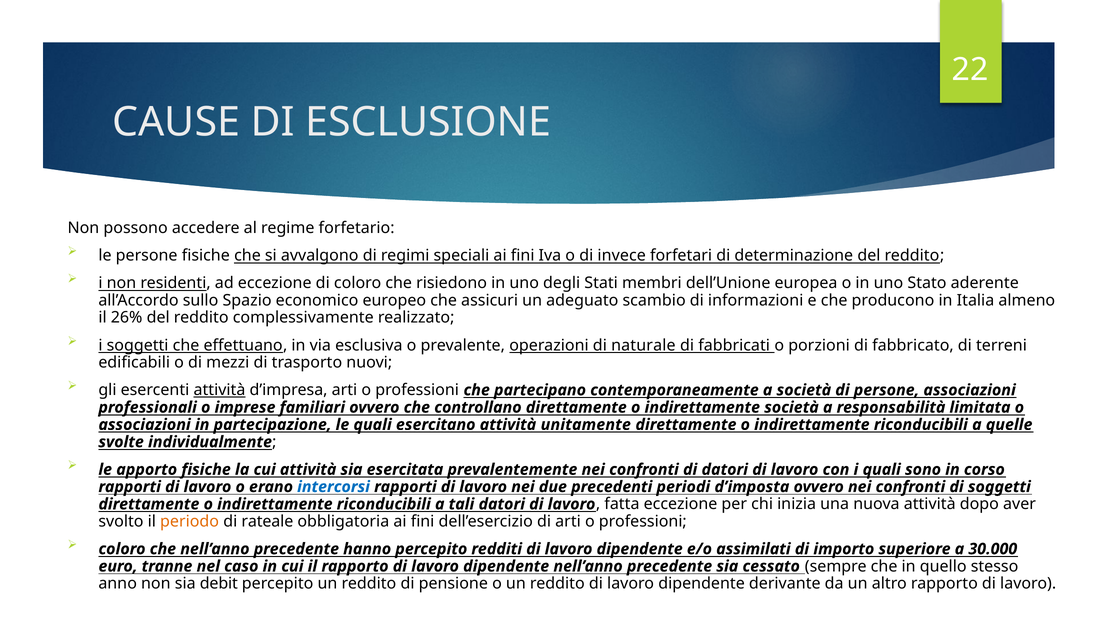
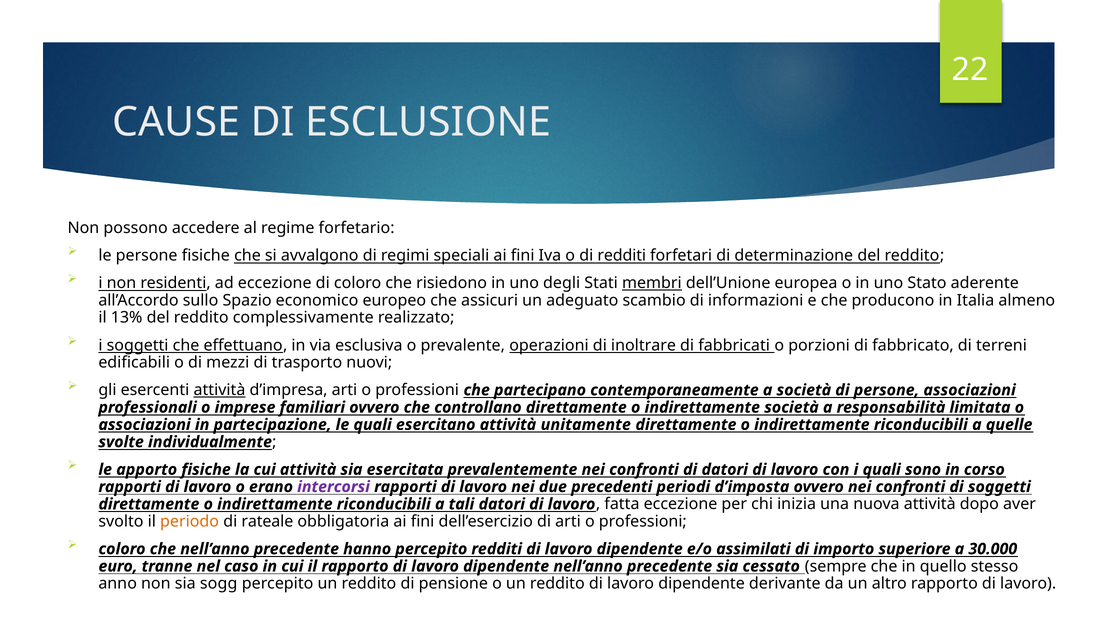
di invece: invece -> redditi
membri underline: none -> present
26%: 26% -> 13%
naturale: naturale -> inoltrare
intercorsi colour: blue -> purple
debit: debit -> sogg
